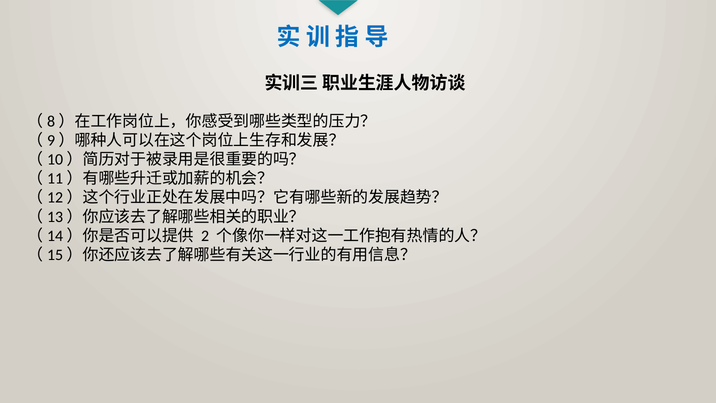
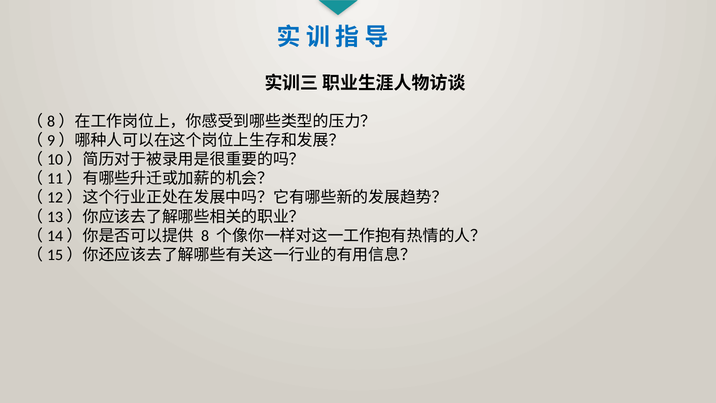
2: 2 -> 8
